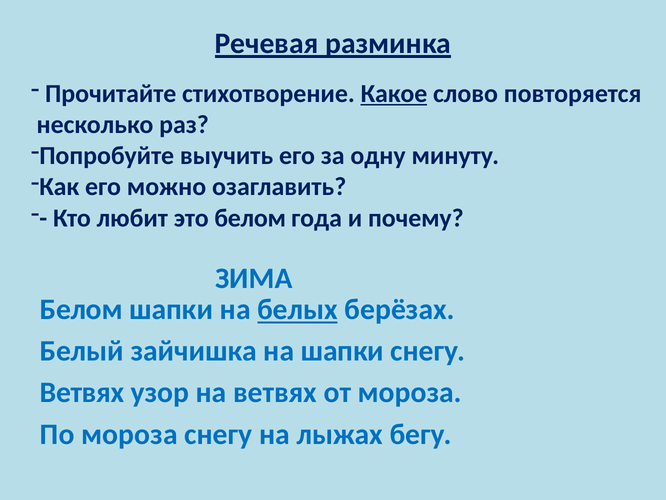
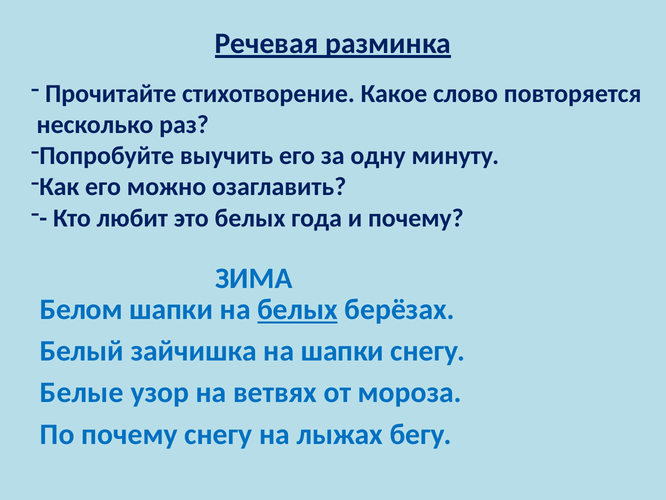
Какое underline: present -> none
это белом: белом -> белых
Ветвях at (82, 392): Ветвях -> Белые
По мороза: мороза -> почему
